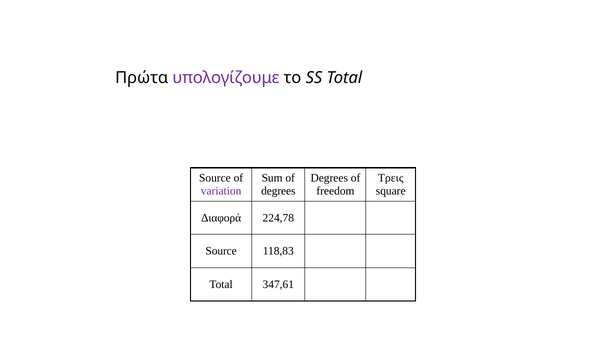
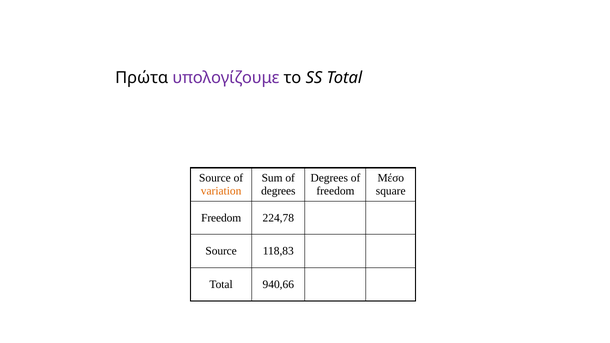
Τρεις: Τρεις -> Μέσο
variation colour: purple -> orange
Διαφορά at (221, 218): Διαφορά -> Freedom
347,61: 347,61 -> 940,66
